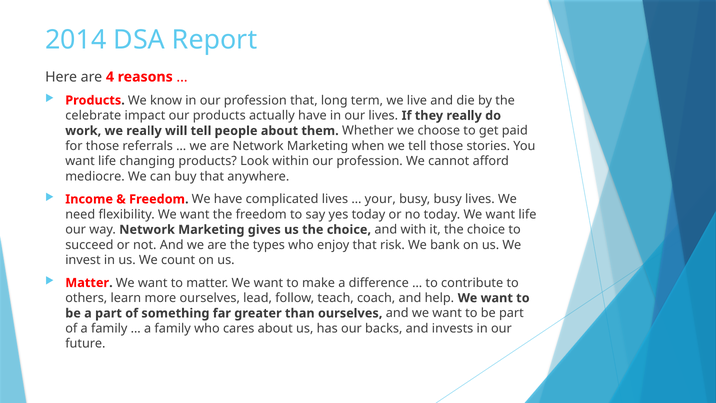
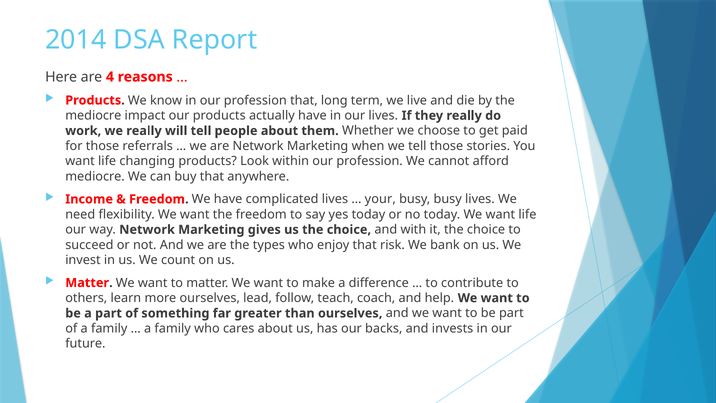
celebrate at (93, 115): celebrate -> mediocre
